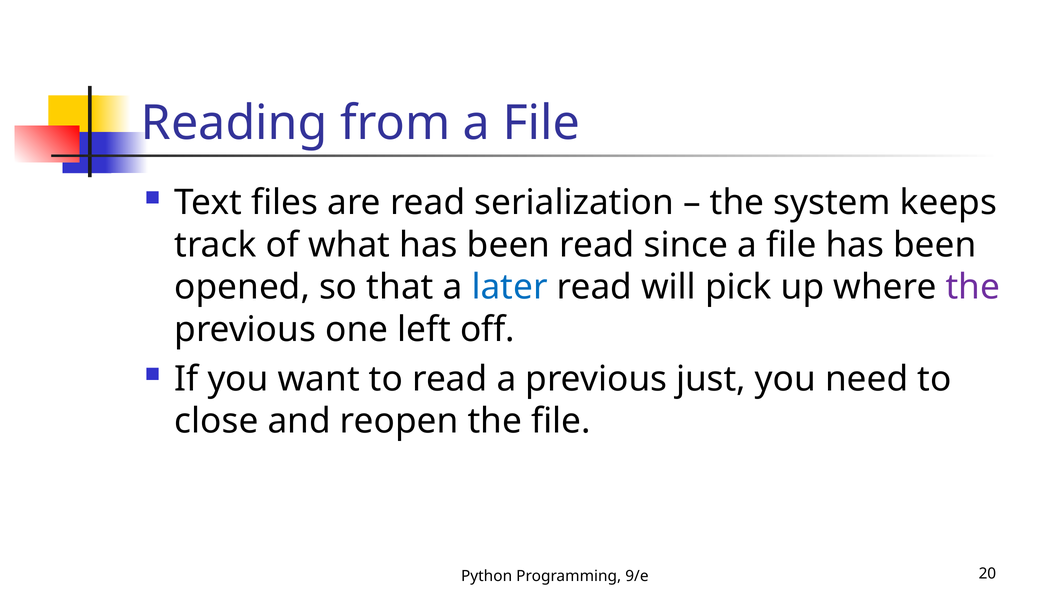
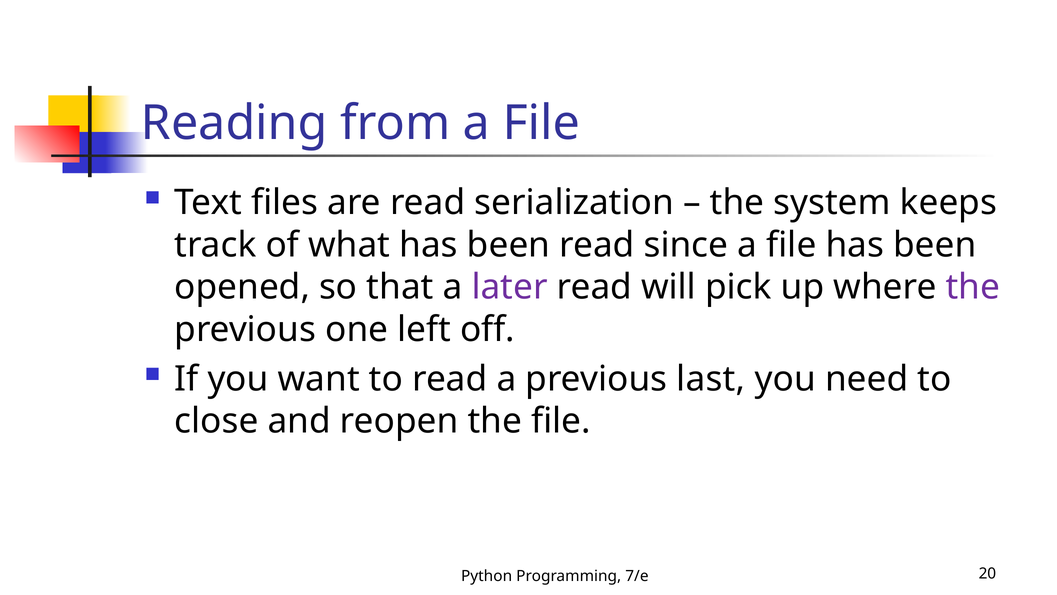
later colour: blue -> purple
just: just -> last
9/e: 9/e -> 7/e
